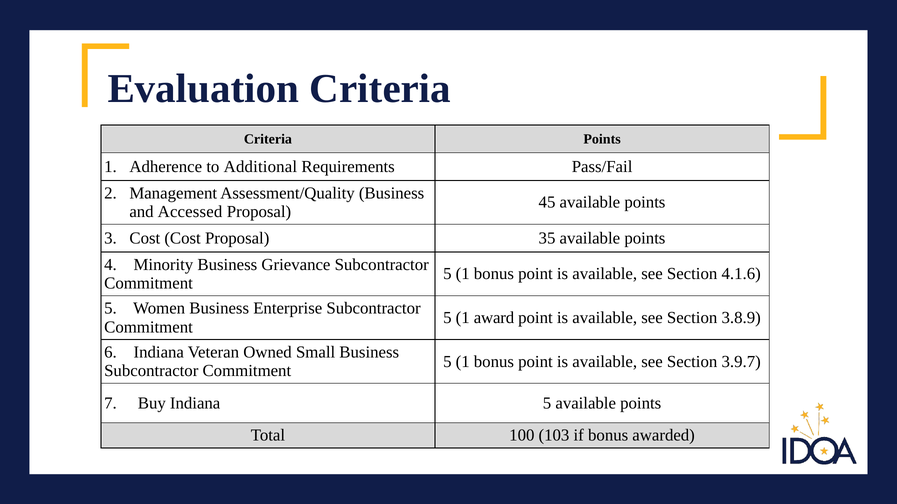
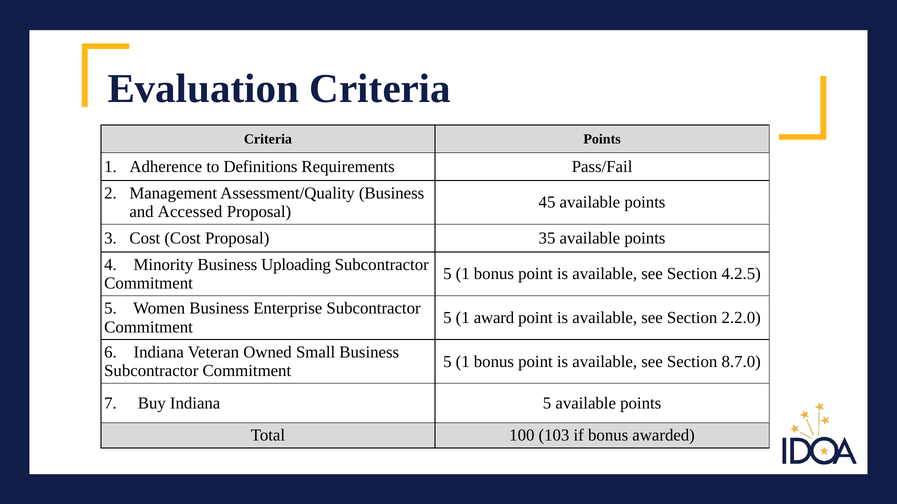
Additional: Additional -> Definitions
Grievance: Grievance -> Uploading
4.1.6: 4.1.6 -> 4.2.5
3.8.9: 3.8.9 -> 2.2.0
3.9.7: 3.9.7 -> 8.7.0
